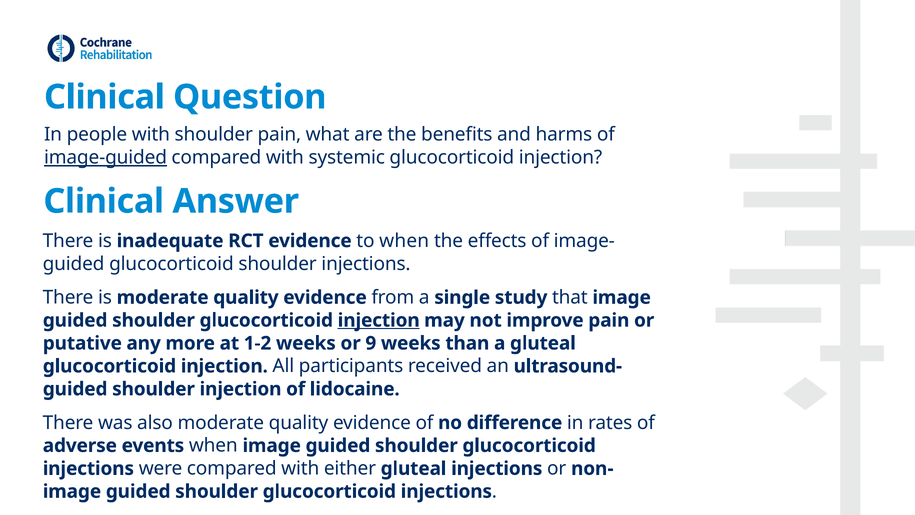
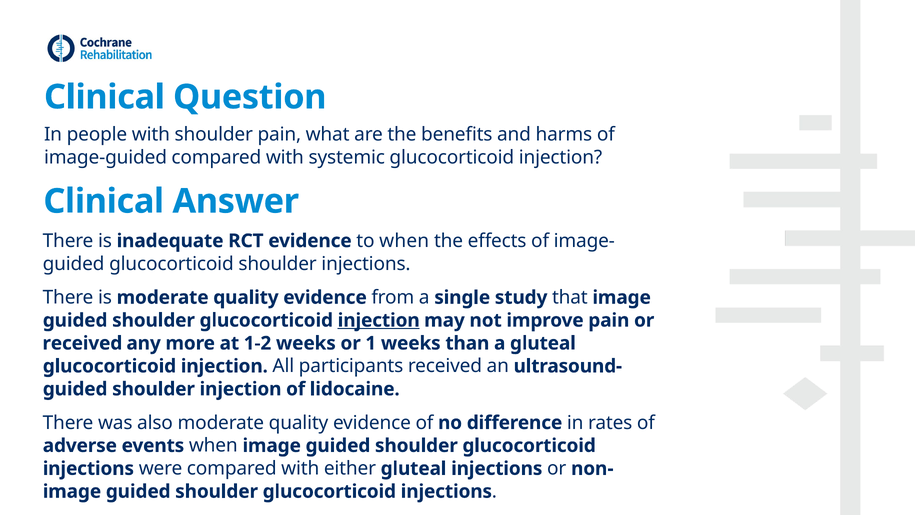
image‐guided underline: present -> none
putative at (82, 343): putative -> received
9: 9 -> 1
